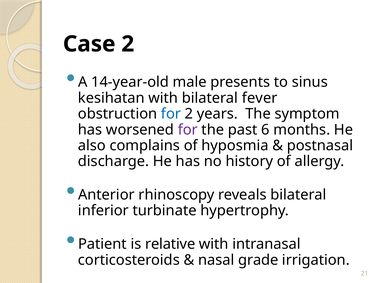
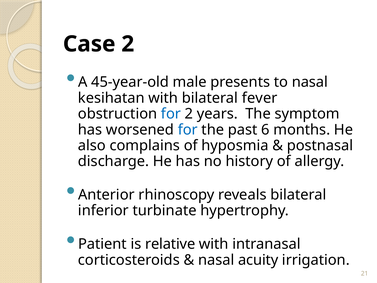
14-year-old: 14-year-old -> 45-year-old
to sinus: sinus -> nasal
for at (188, 130) colour: purple -> blue
grade: grade -> acuity
